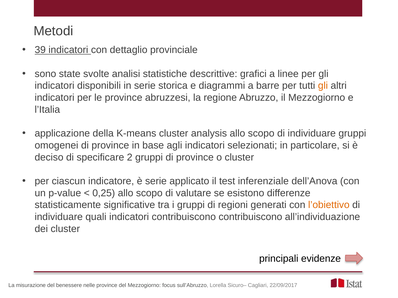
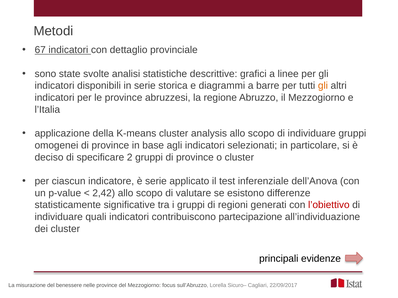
39: 39 -> 67
0,25: 0,25 -> 2,42
l’obiettivo colour: orange -> red
contribuiscono contribuiscono: contribuiscono -> partecipazione
